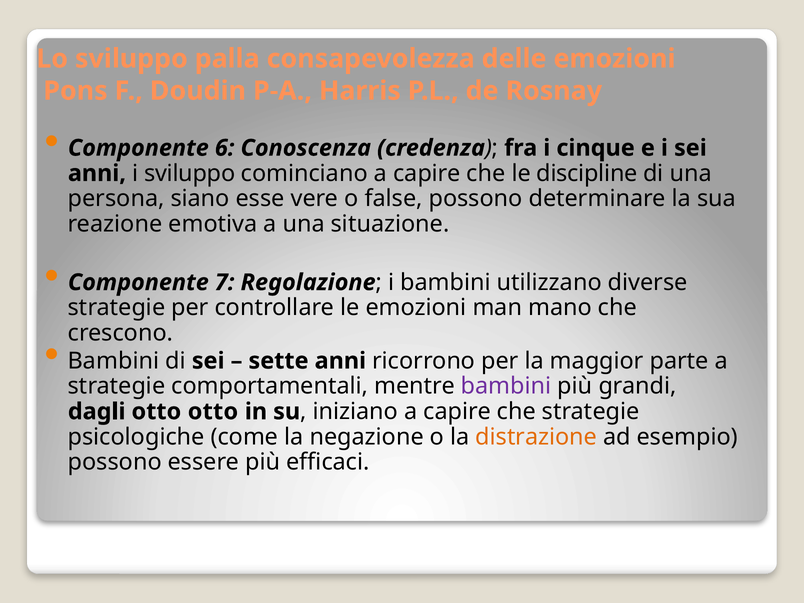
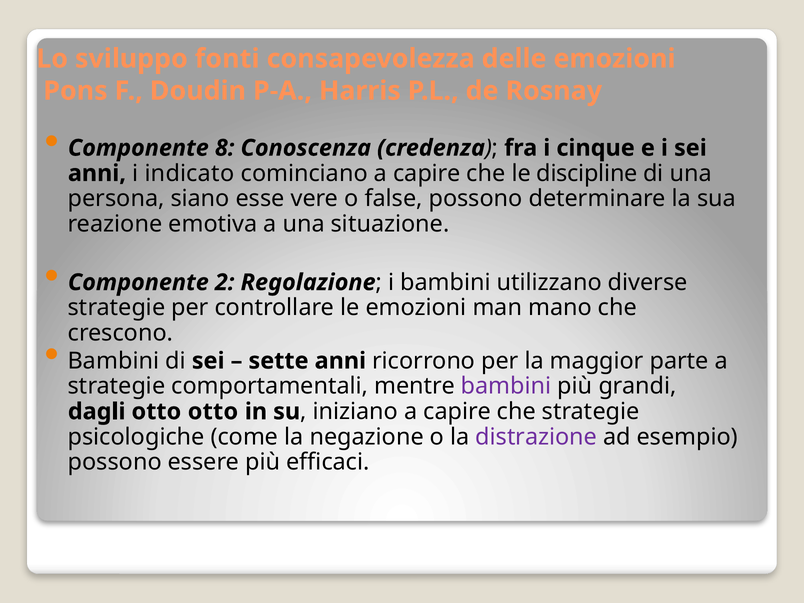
palla: palla -> fonti
6: 6 -> 8
i sviluppo: sviluppo -> indicato
7: 7 -> 2
distrazione colour: orange -> purple
